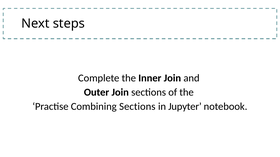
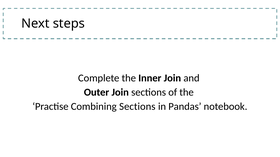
Jupyter: Jupyter -> Pandas
